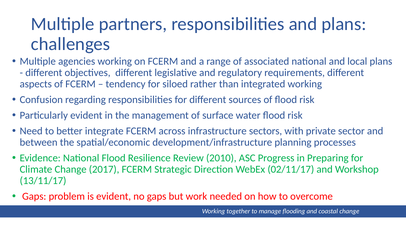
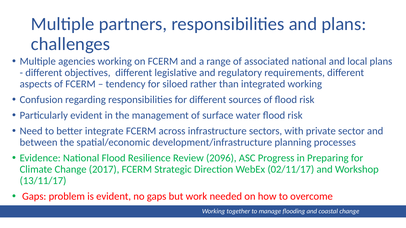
2010: 2010 -> 2096
